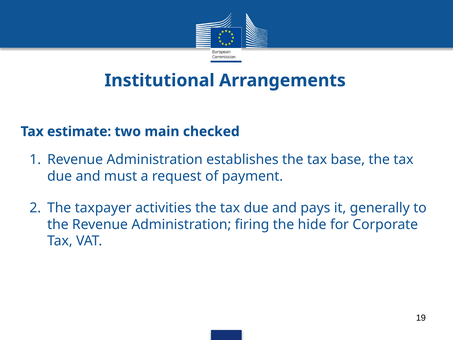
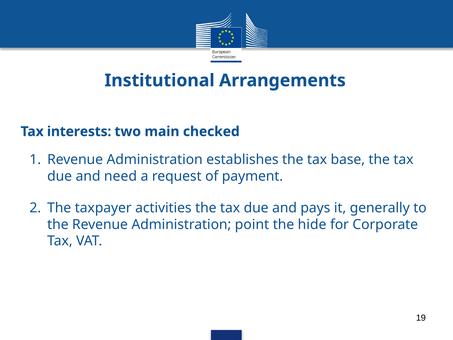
estimate: estimate -> interests
must: must -> need
firing: firing -> point
